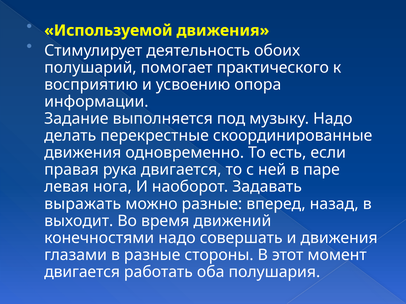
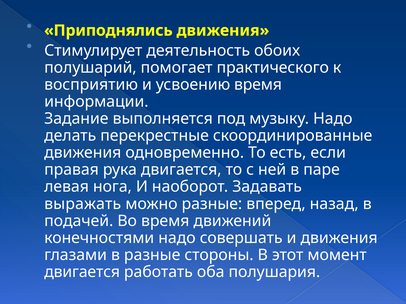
Используемой: Используемой -> Приподнялись
усвоению опора: опора -> время
выходит: выходит -> подачей
